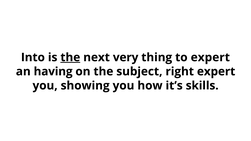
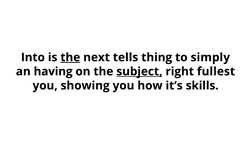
very: very -> tells
to expert: expert -> simply
subject underline: none -> present
right expert: expert -> fullest
